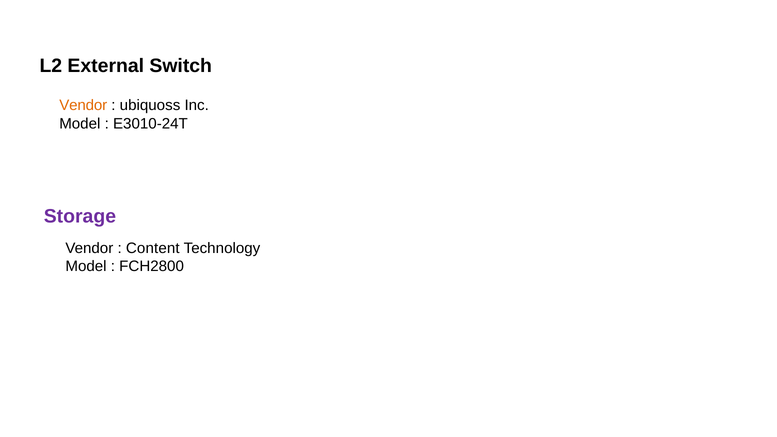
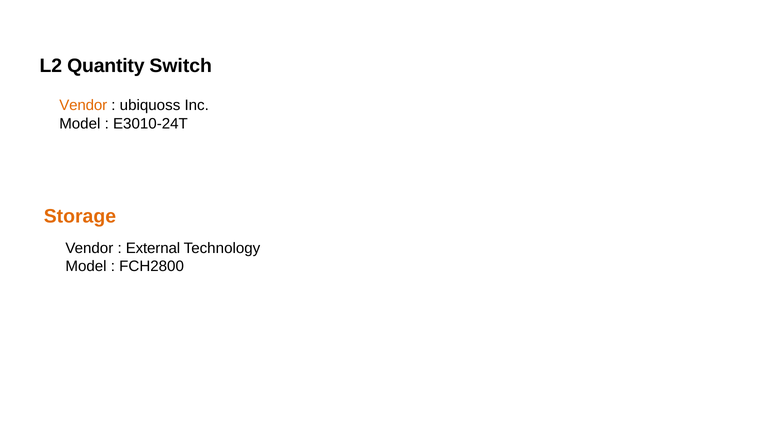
External: External -> Quantity
Storage colour: purple -> orange
Content: Content -> External
